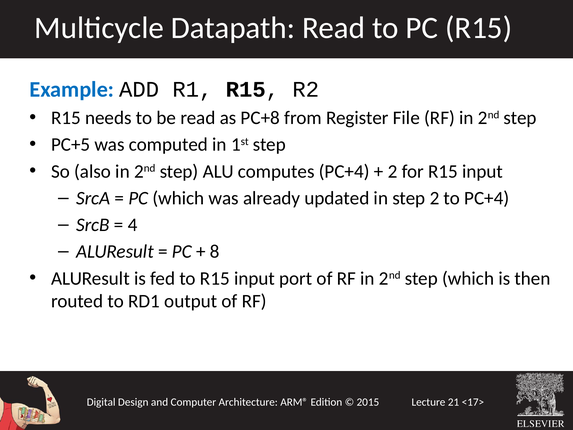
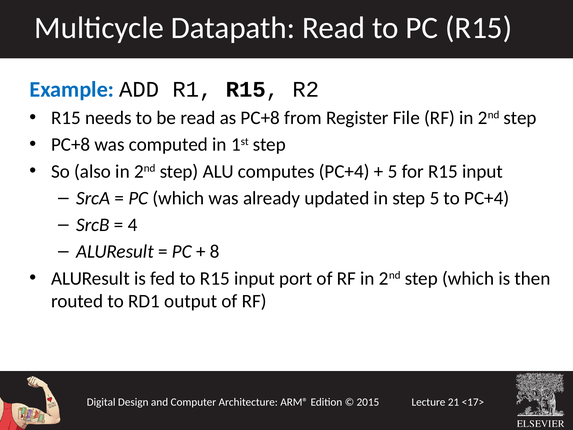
PC+5 at (71, 145): PC+5 -> PC+8
2 at (393, 171): 2 -> 5
step 2: 2 -> 5
